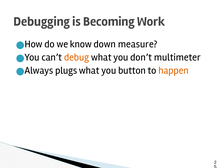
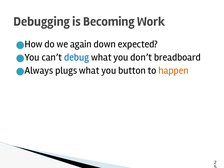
know: know -> again
measure: measure -> expected
debug colour: orange -> blue
multimeter: multimeter -> breadboard
